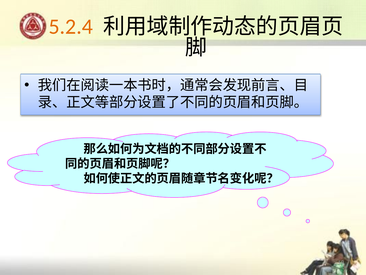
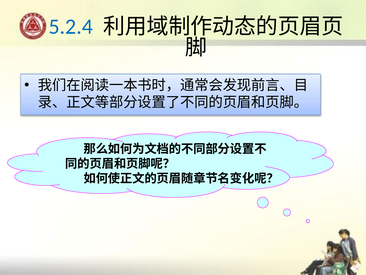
5.2.4 colour: orange -> blue
